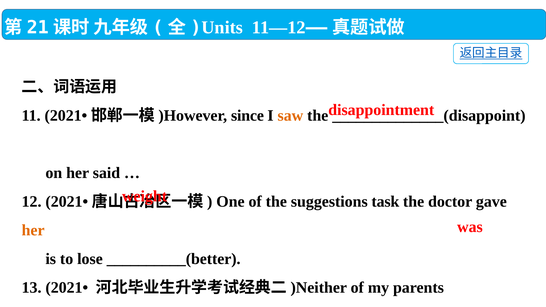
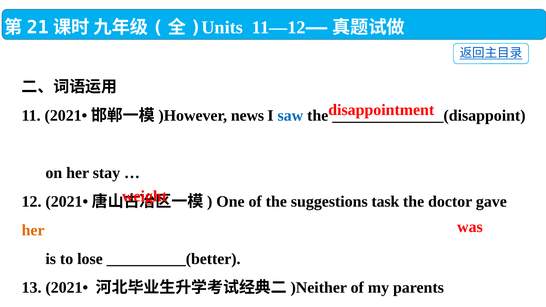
since: since -> news
saw colour: orange -> blue
said: said -> stay
